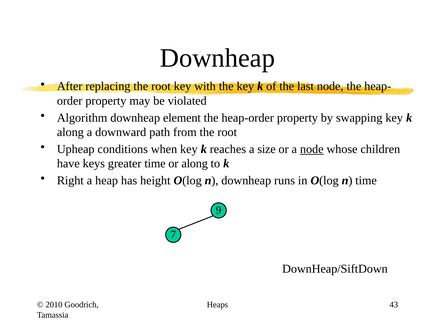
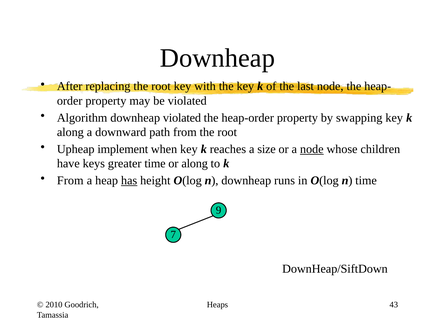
downheap element: element -> violated
conditions: conditions -> implement
Right at (70, 181): Right -> From
has underline: none -> present
